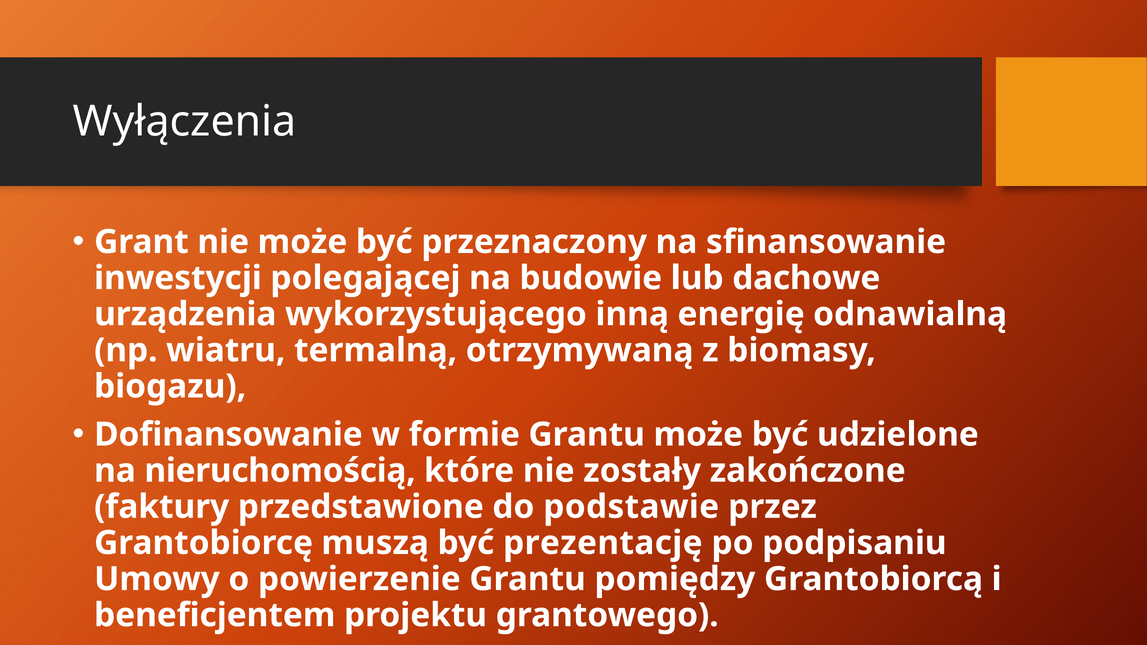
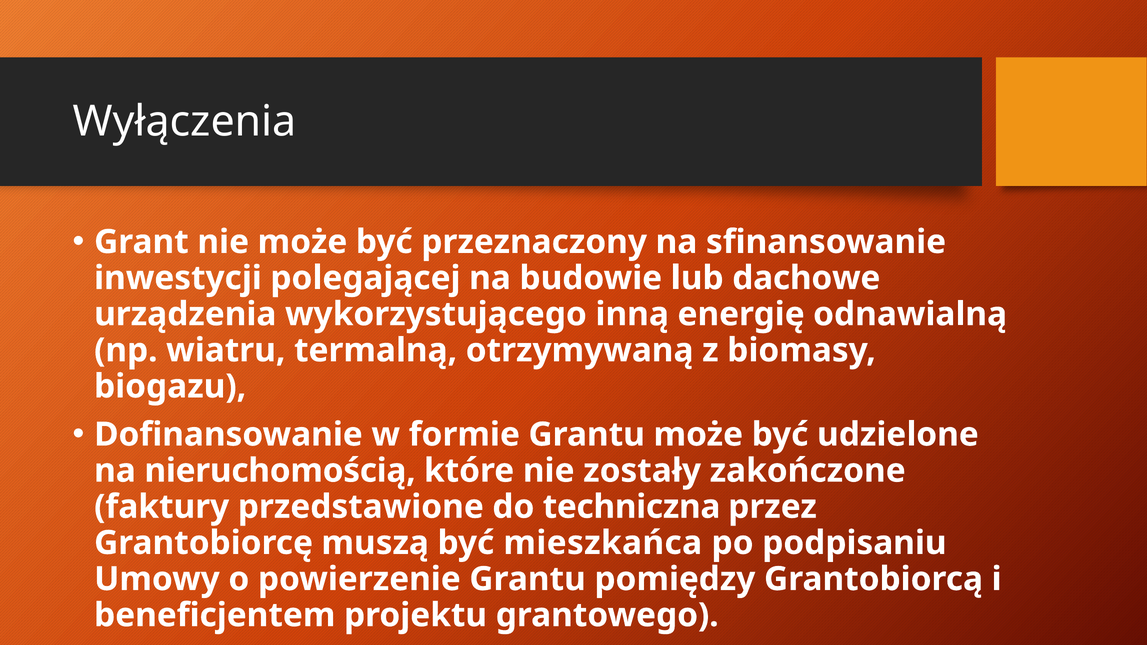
podstawie: podstawie -> techniczna
prezentację: prezentację -> mieszkańca
